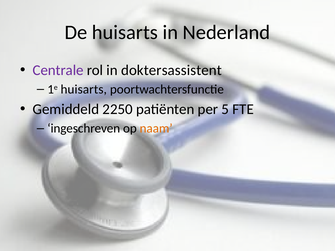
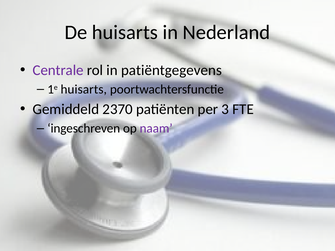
doktersassistent: doktersassistent -> patiëntgegevens
2250: 2250 -> 2370
5: 5 -> 3
naam colour: orange -> purple
